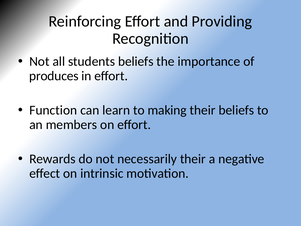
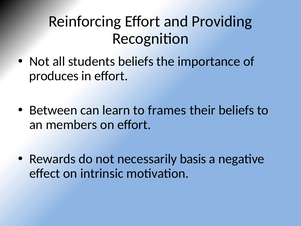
Function: Function -> Between
making: making -> frames
necessarily their: their -> basis
